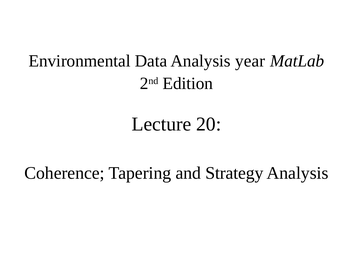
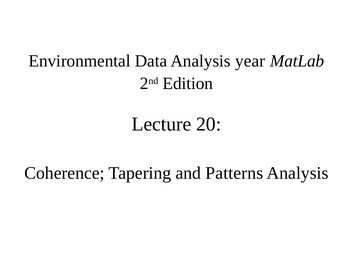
Strategy: Strategy -> Patterns
